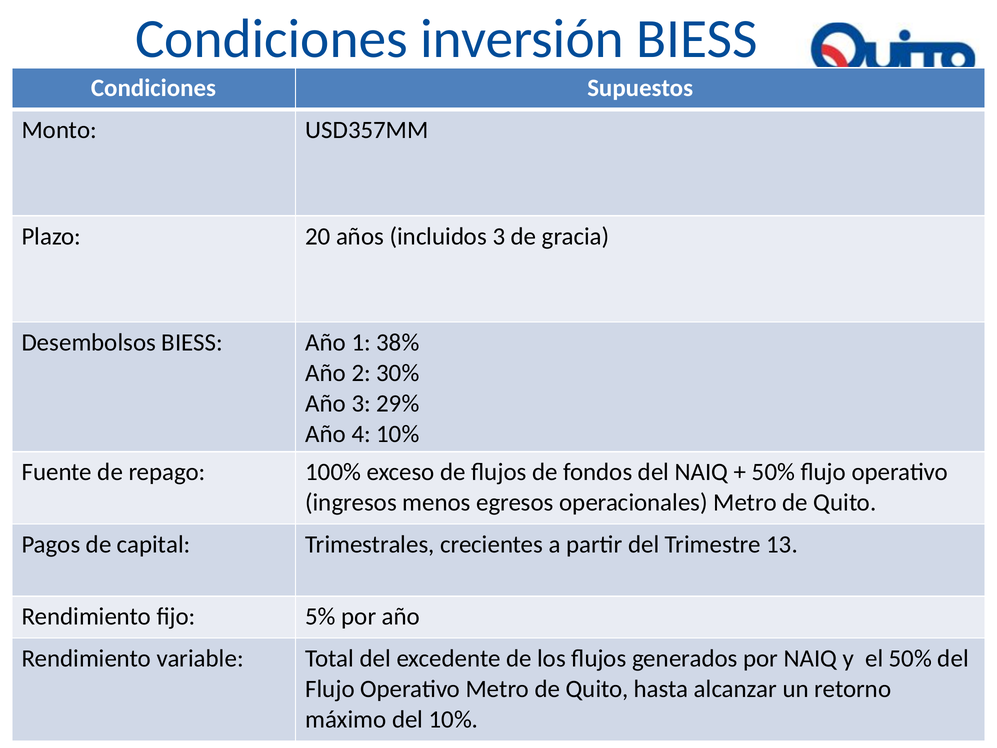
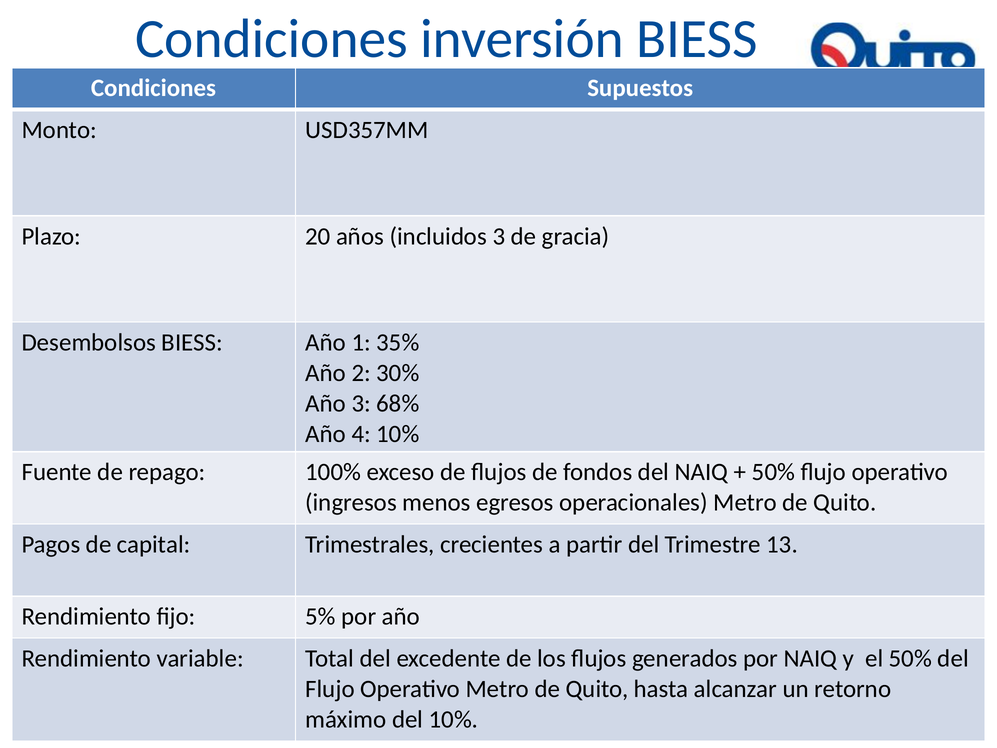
38%: 38% -> 35%
29%: 29% -> 68%
